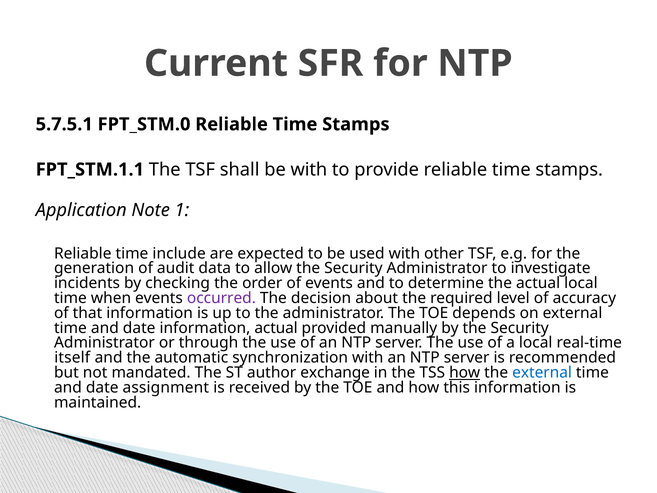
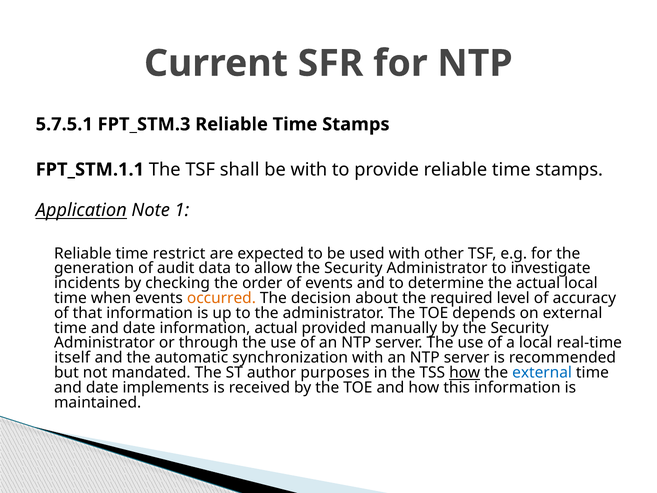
FPT_STM.0: FPT_STM.0 -> FPT_STM.3
Application underline: none -> present
include: include -> restrict
occurred colour: purple -> orange
exchange: exchange -> purposes
assignment: assignment -> implements
